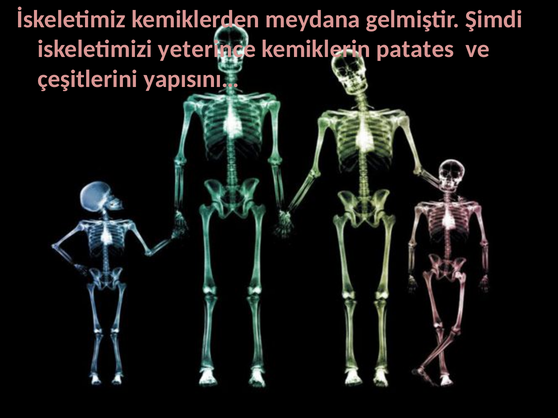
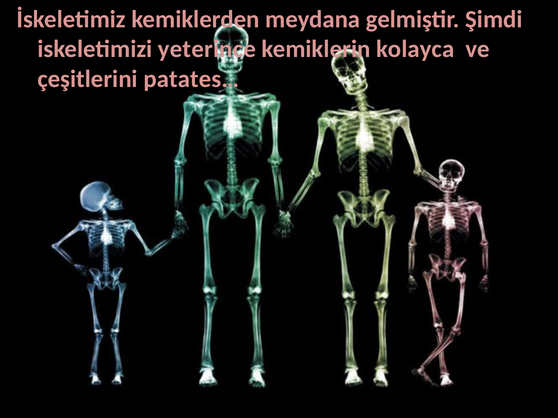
patates: patates -> kolayca
yapısını…: yapısını… -> patates…
